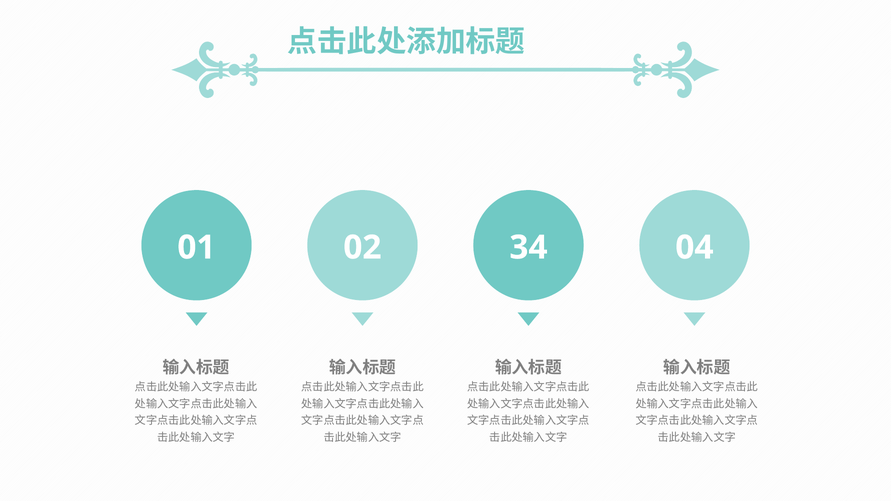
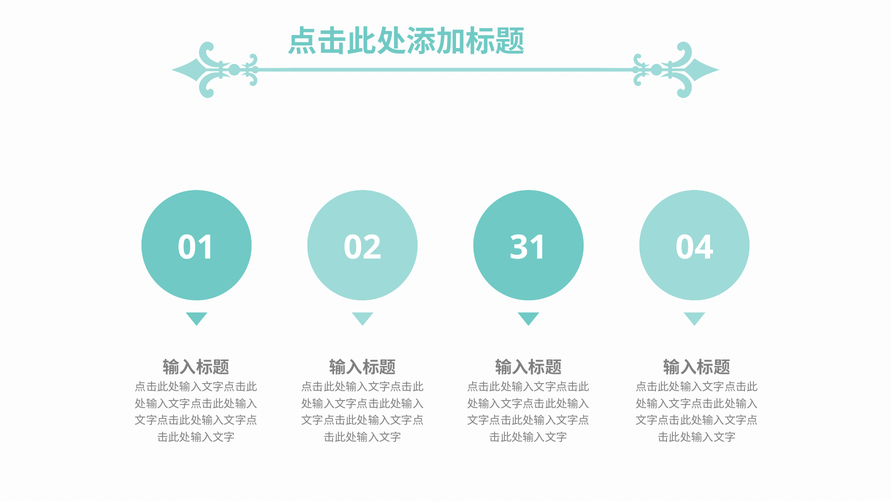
34: 34 -> 31
